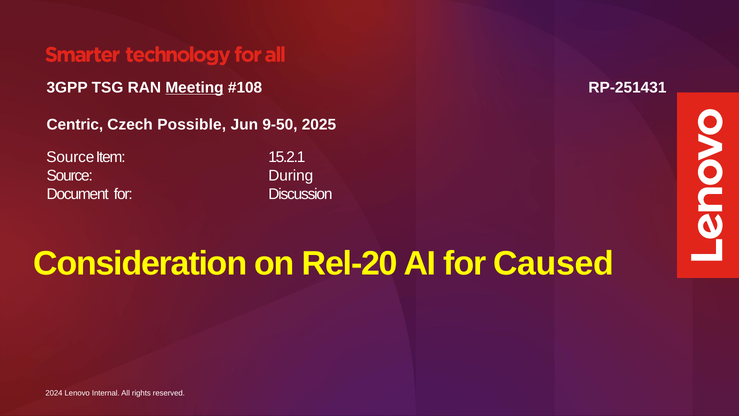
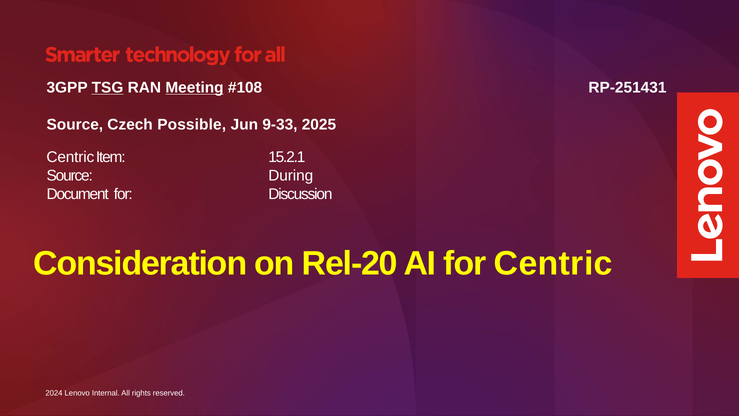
TSG underline: none -> present
Centric at (75, 125): Centric -> Source
9-50: 9-50 -> 9-33
Source at (70, 157): Source -> Centric
for Caused: Caused -> Centric
